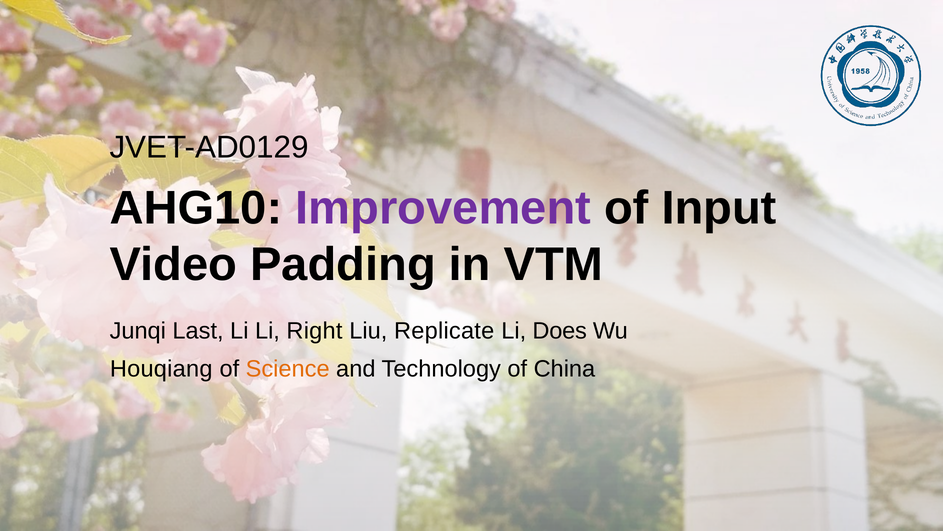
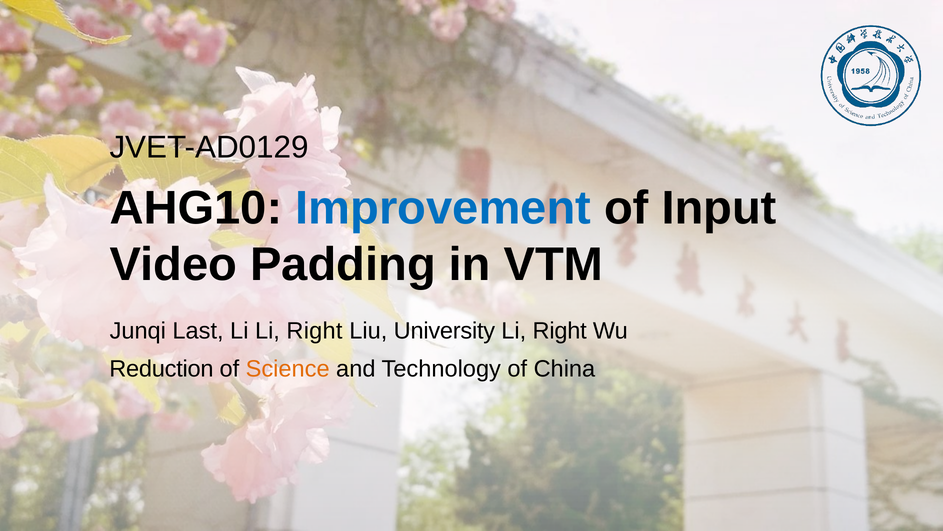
Improvement colour: purple -> blue
Replicate: Replicate -> University
Does at (560, 331): Does -> Right
Houqiang: Houqiang -> Reduction
